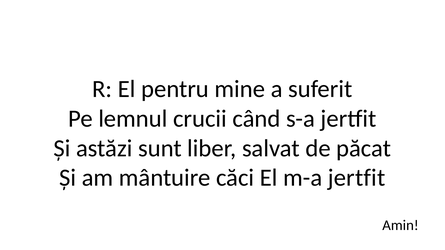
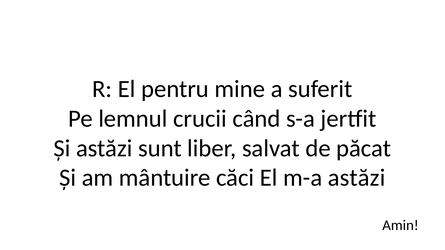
m-a jertfit: jertfit -> astăzi
